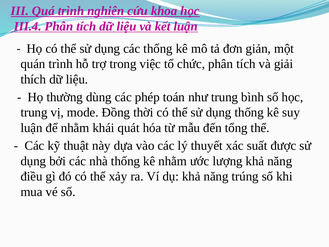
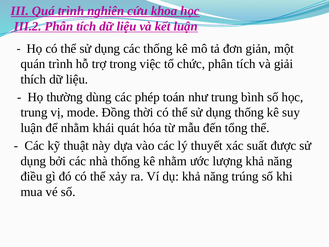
III.4: III.4 -> III.2
